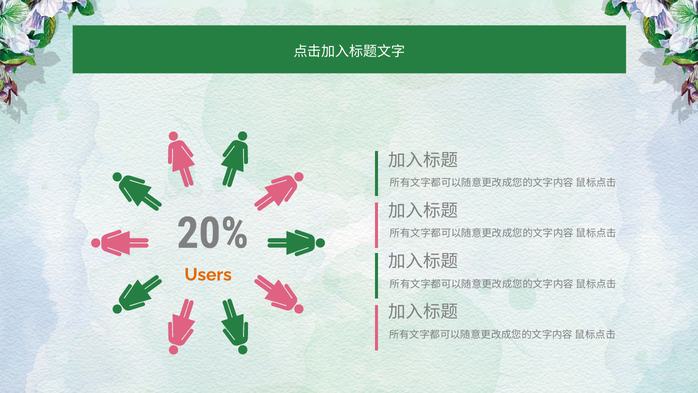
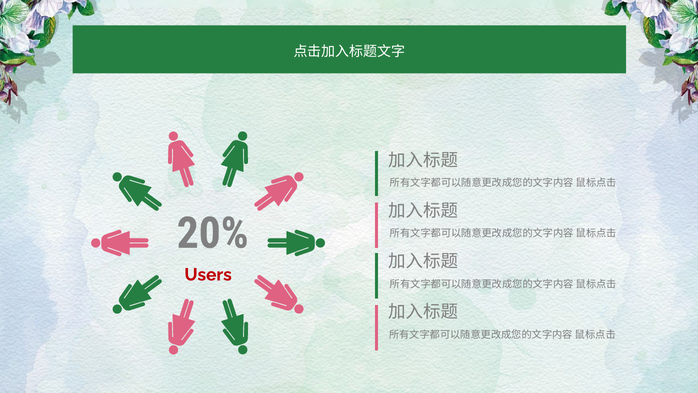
Users colour: orange -> red
